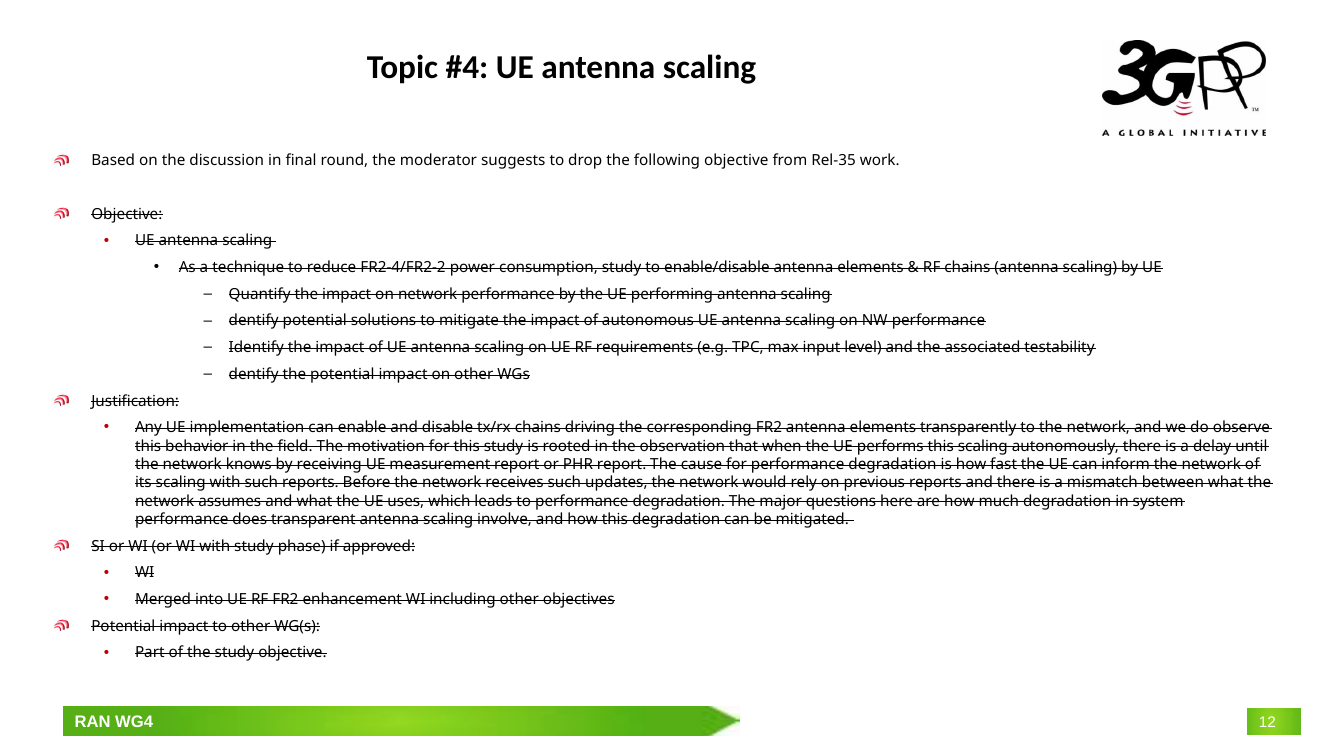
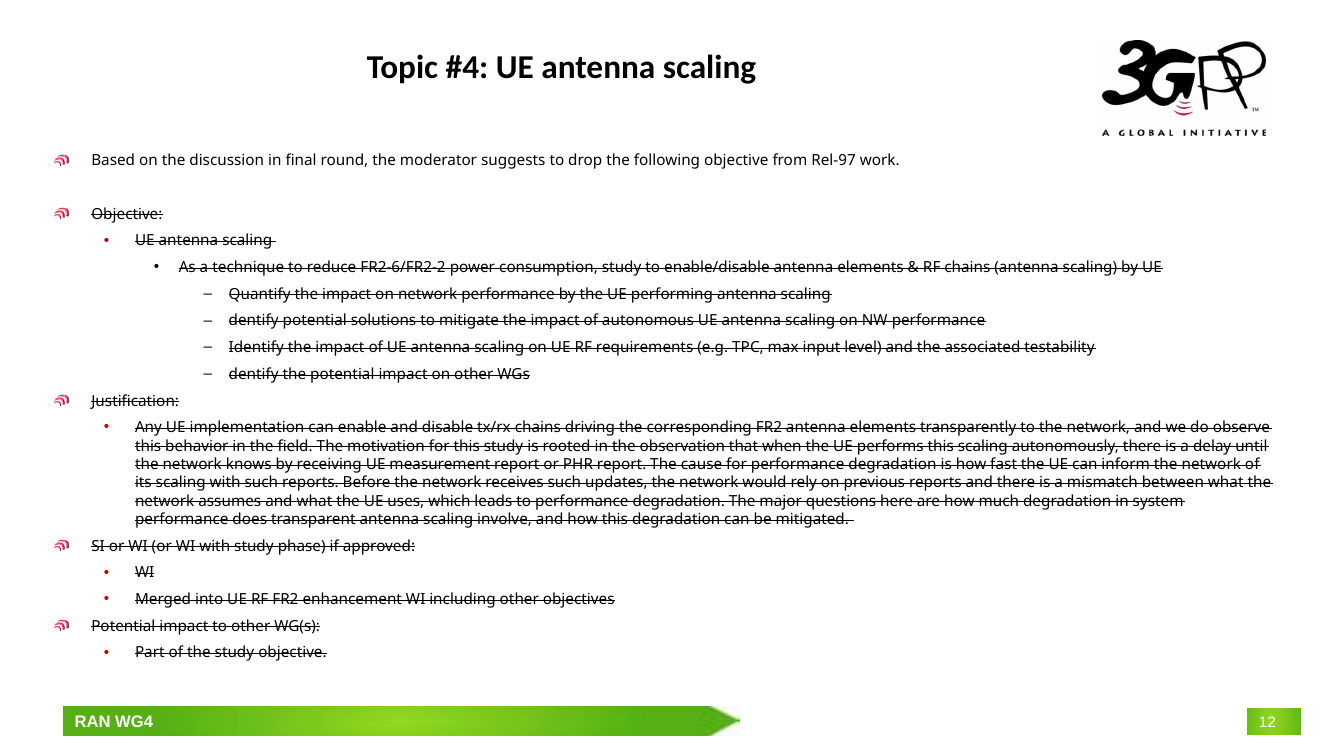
Rel-35: Rel-35 -> Rel-97
FR2-4/FR2-2: FR2-4/FR2-2 -> FR2-6/FR2-2
